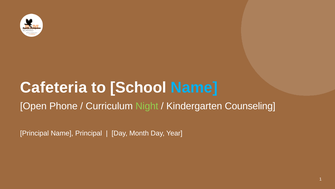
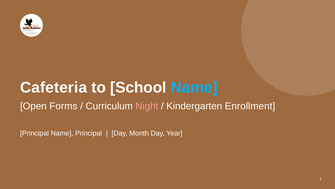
Phone: Phone -> Forms
Night colour: light green -> pink
Counseling: Counseling -> Enrollment
